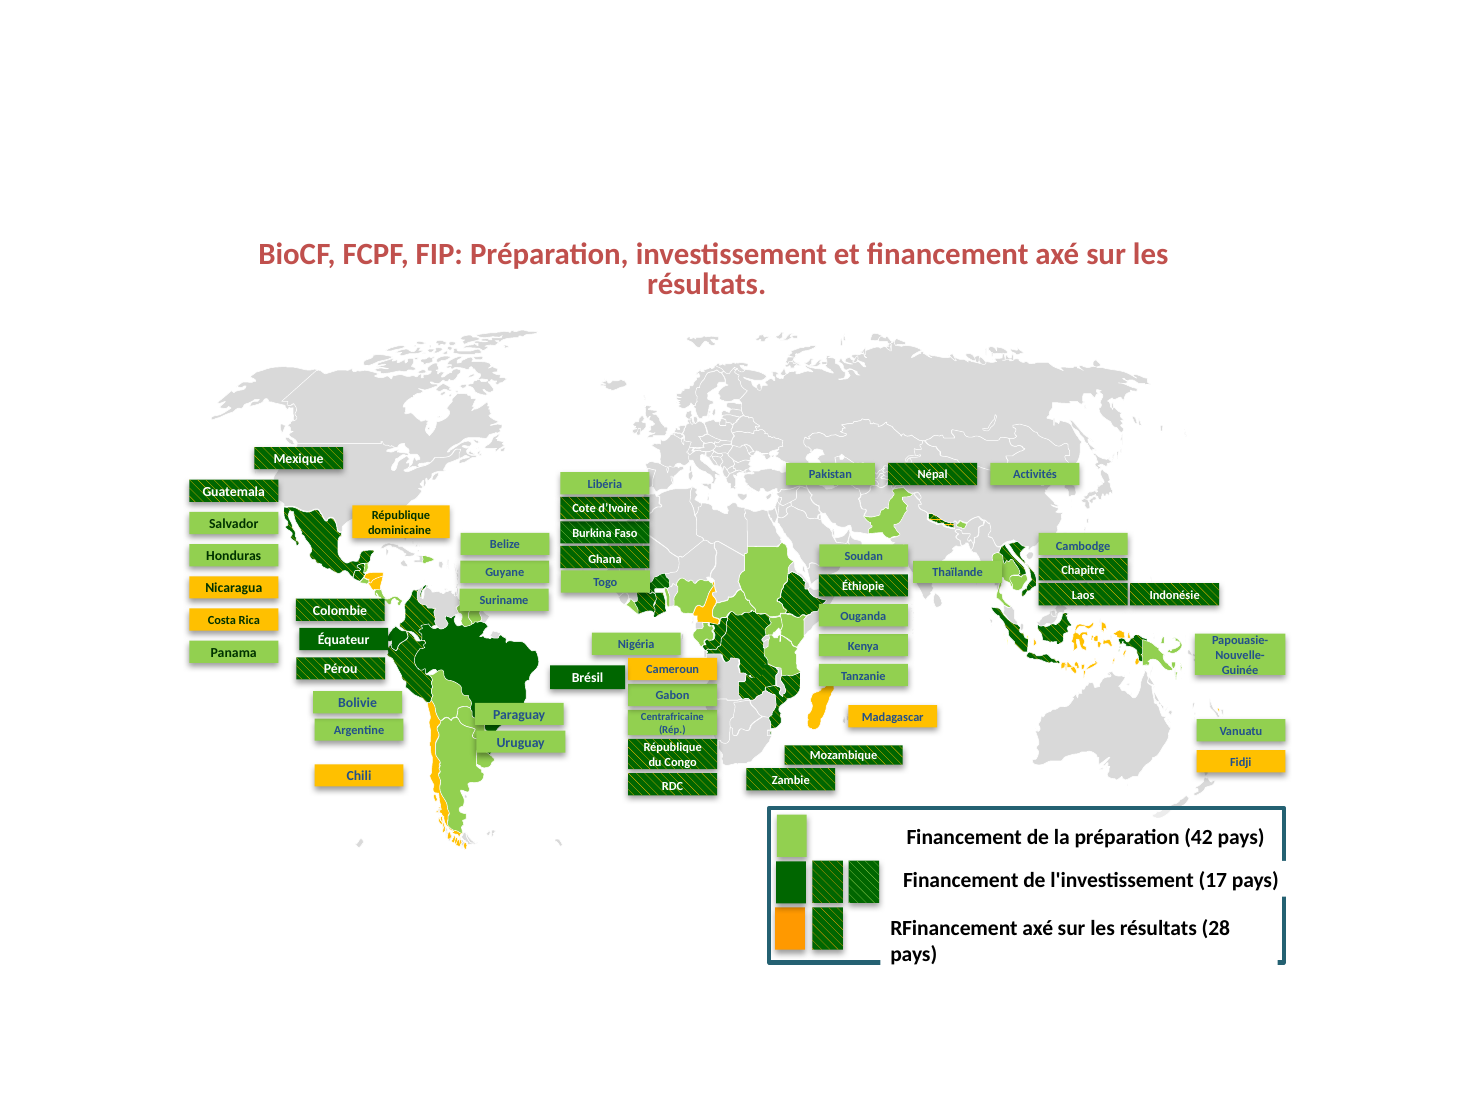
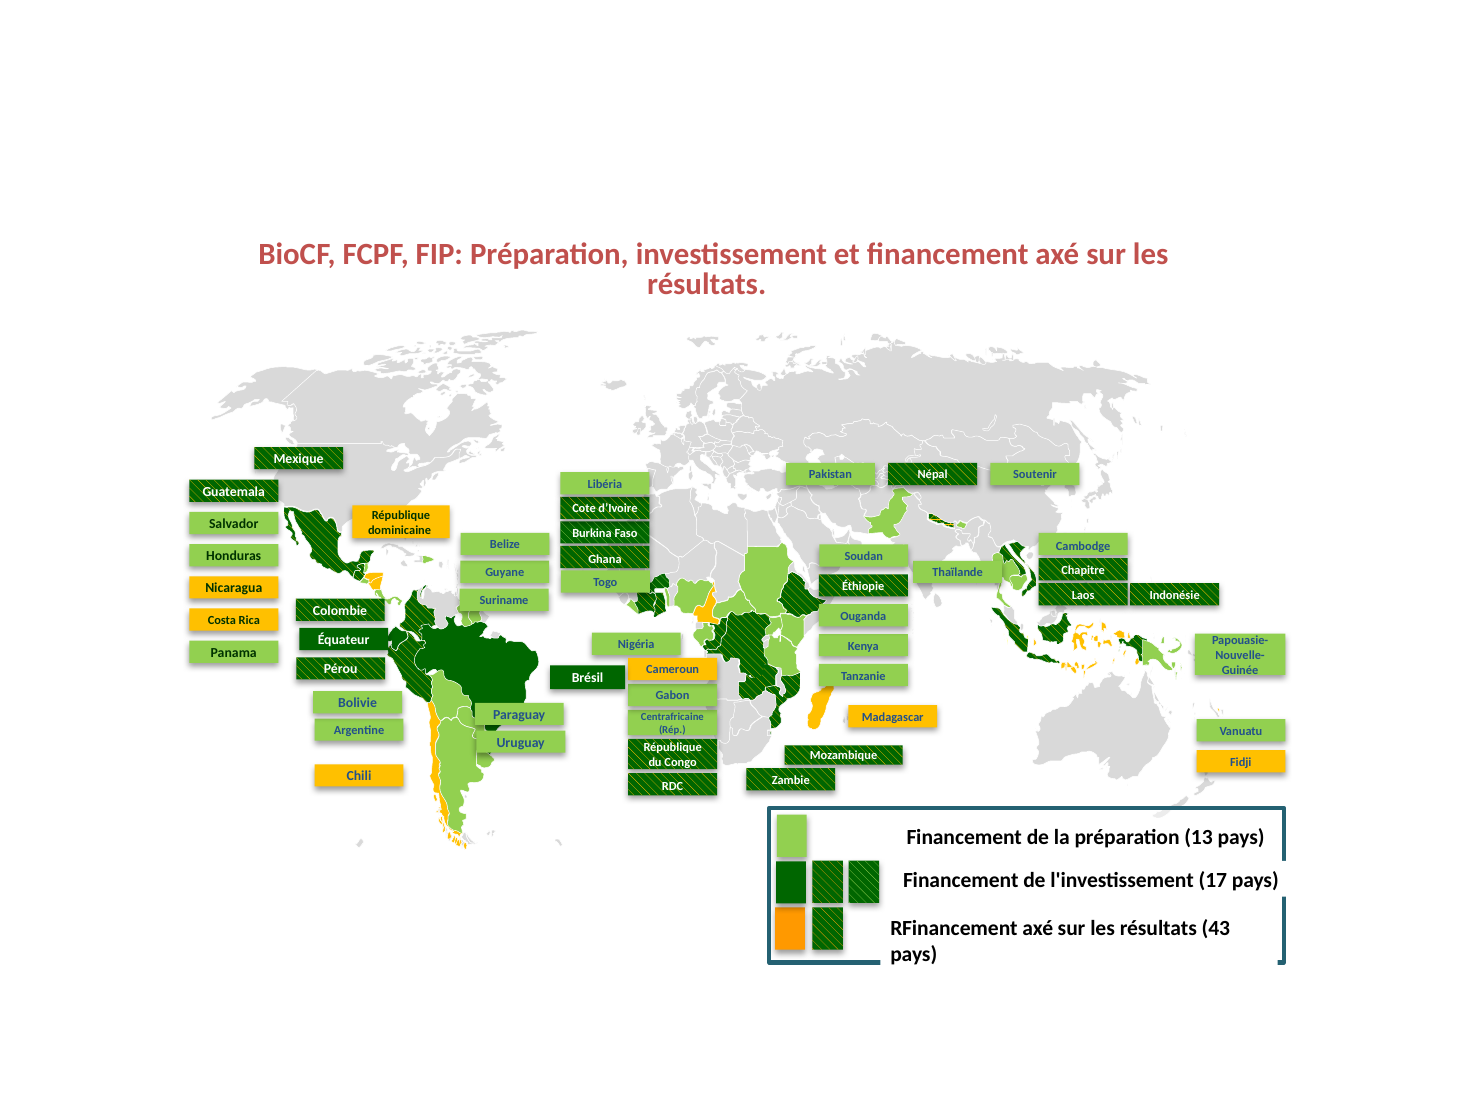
Activités: Activités -> Soutenir
42: 42 -> 13
28: 28 -> 43
